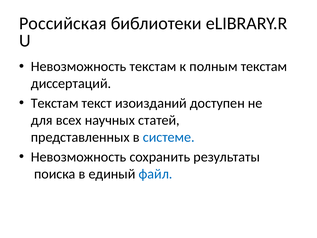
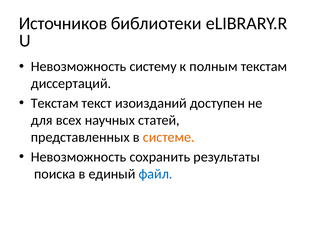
Российская: Российская -> Источников
Невозможность текстам: текстам -> систему
системе colour: blue -> orange
